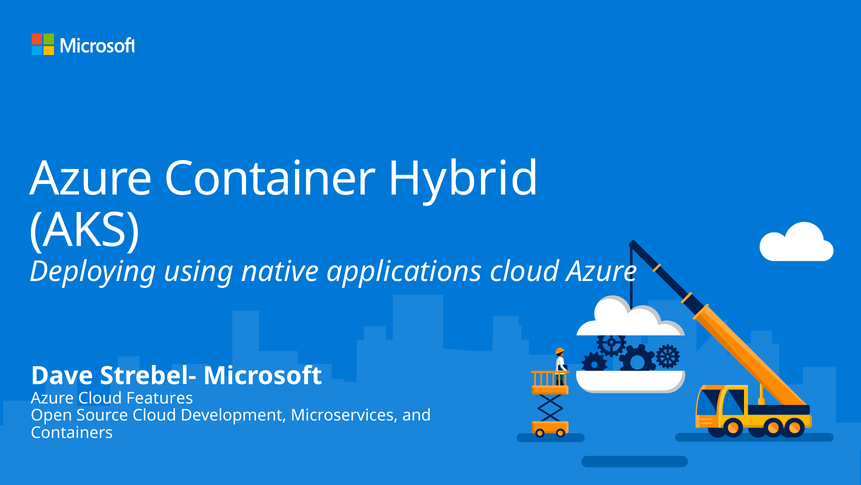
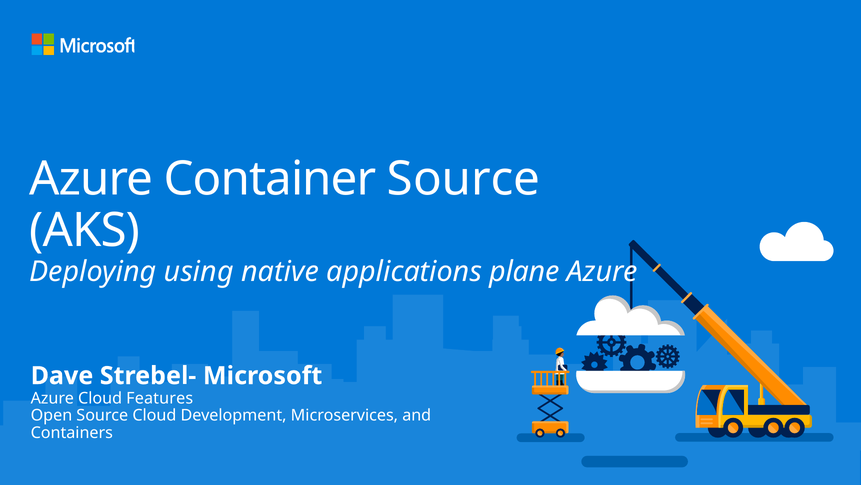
Container Hybrid: Hybrid -> Source
applications cloud: cloud -> plane
